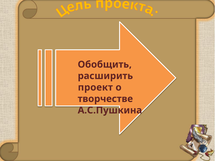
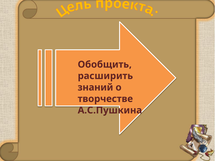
проект: проект -> знаний
